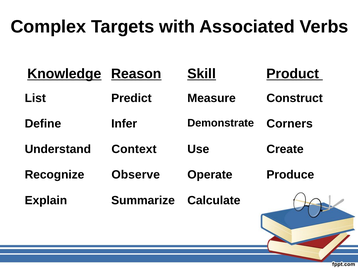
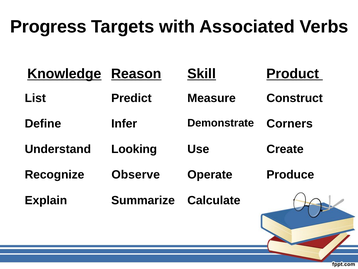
Complex: Complex -> Progress
Context: Context -> Looking
